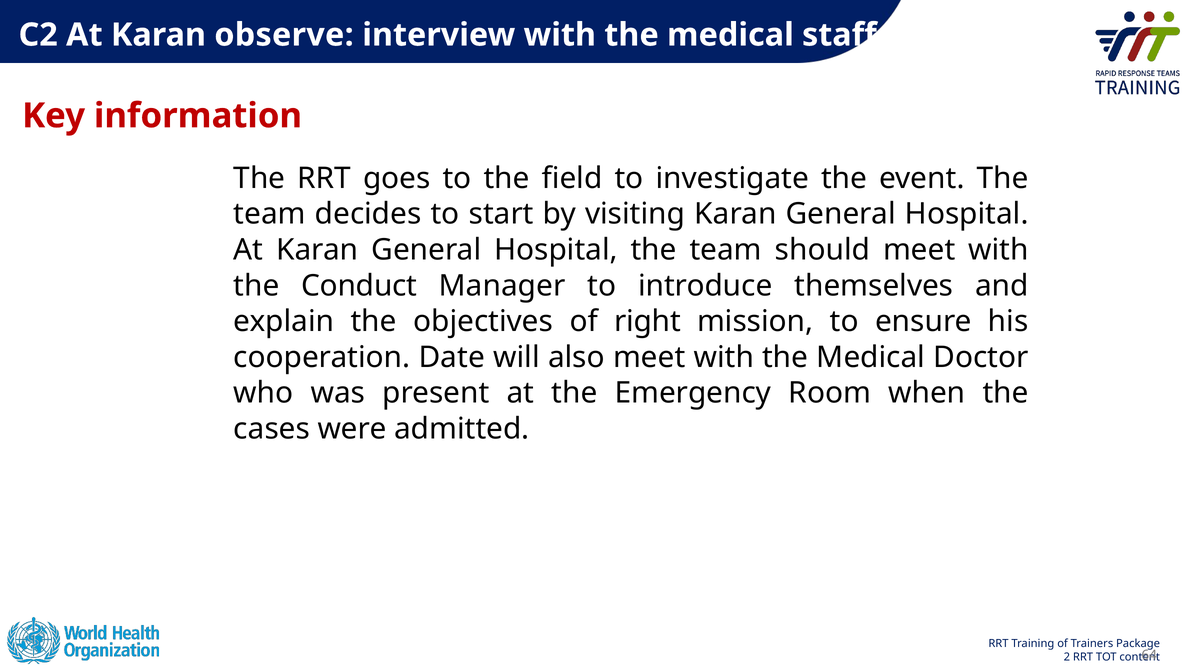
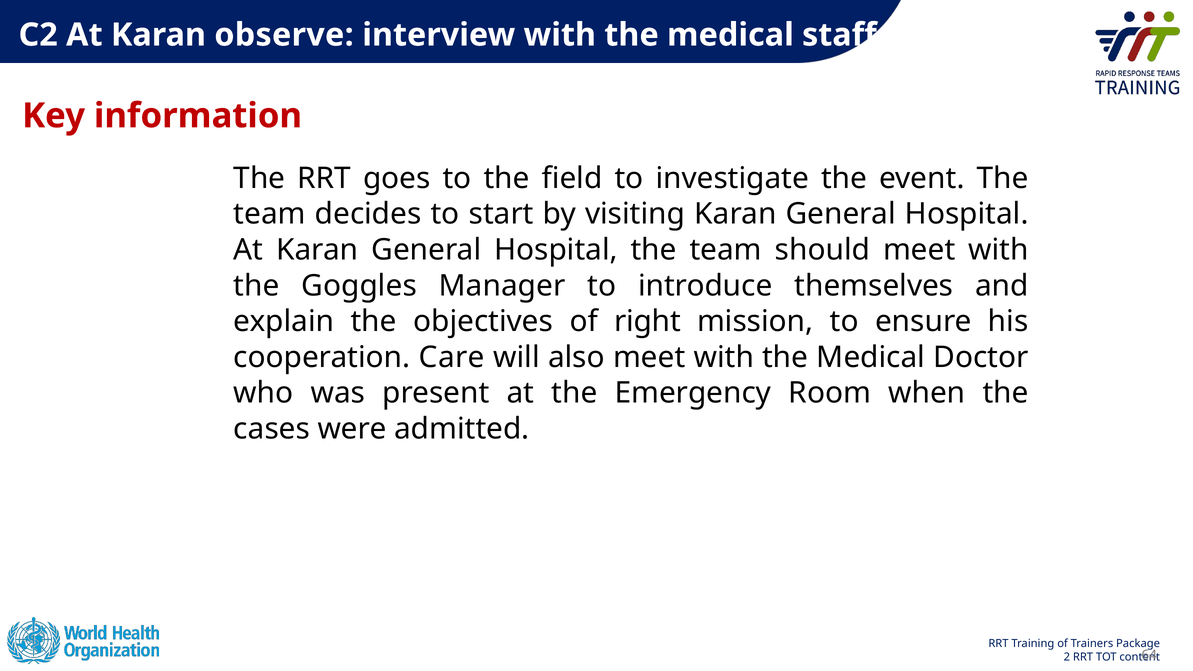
Conduct: Conduct -> Goggles
Date: Date -> Care
